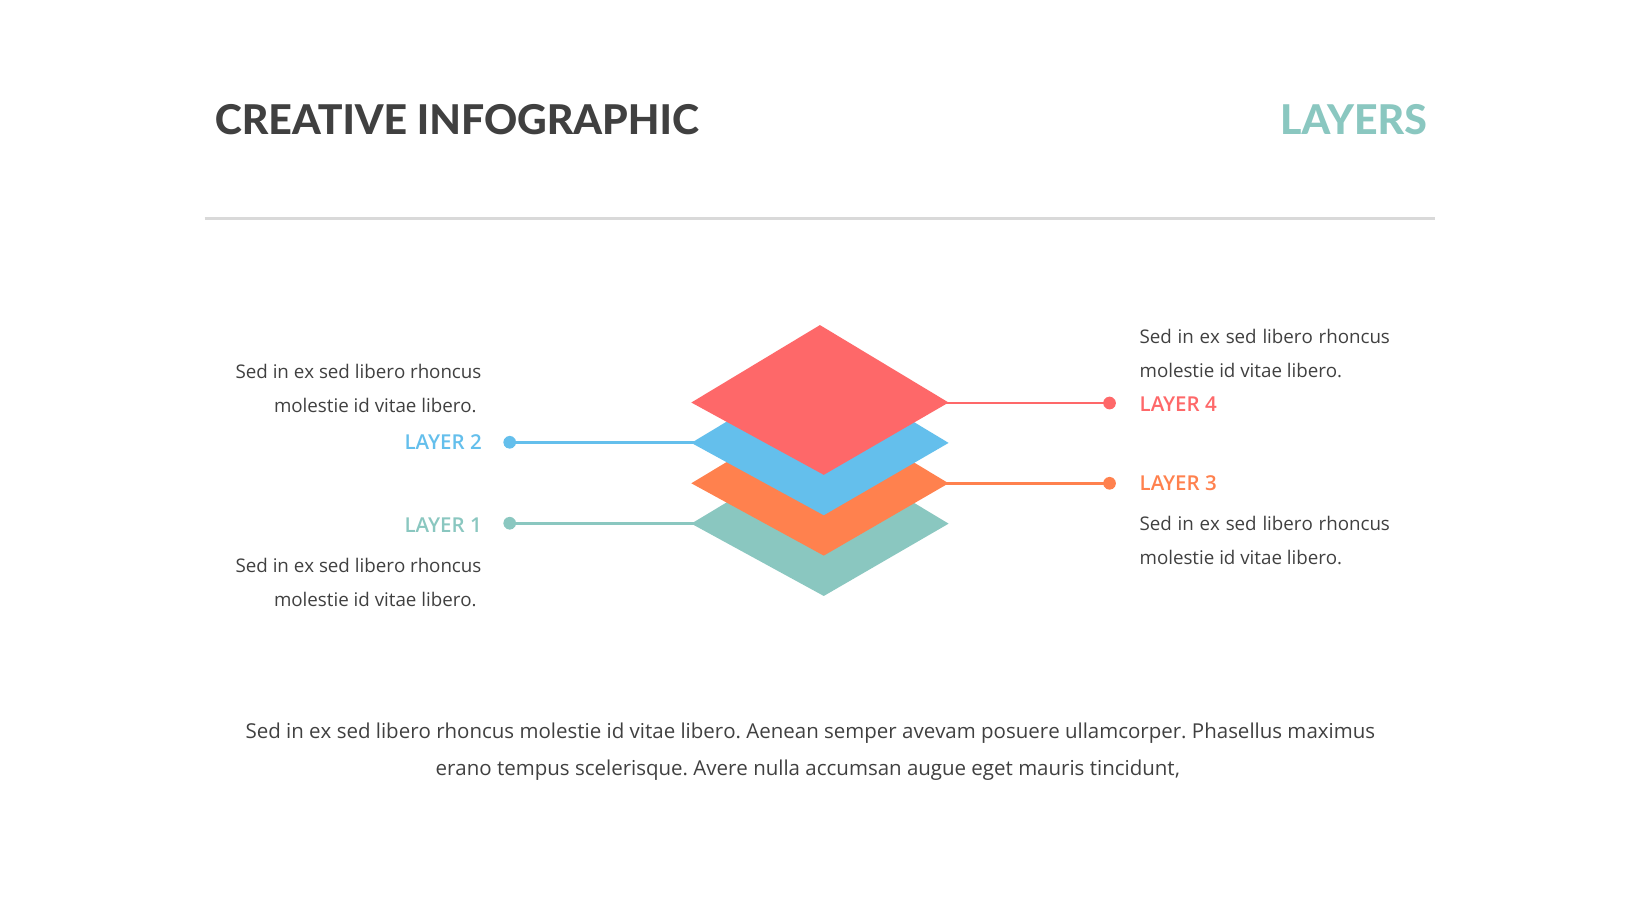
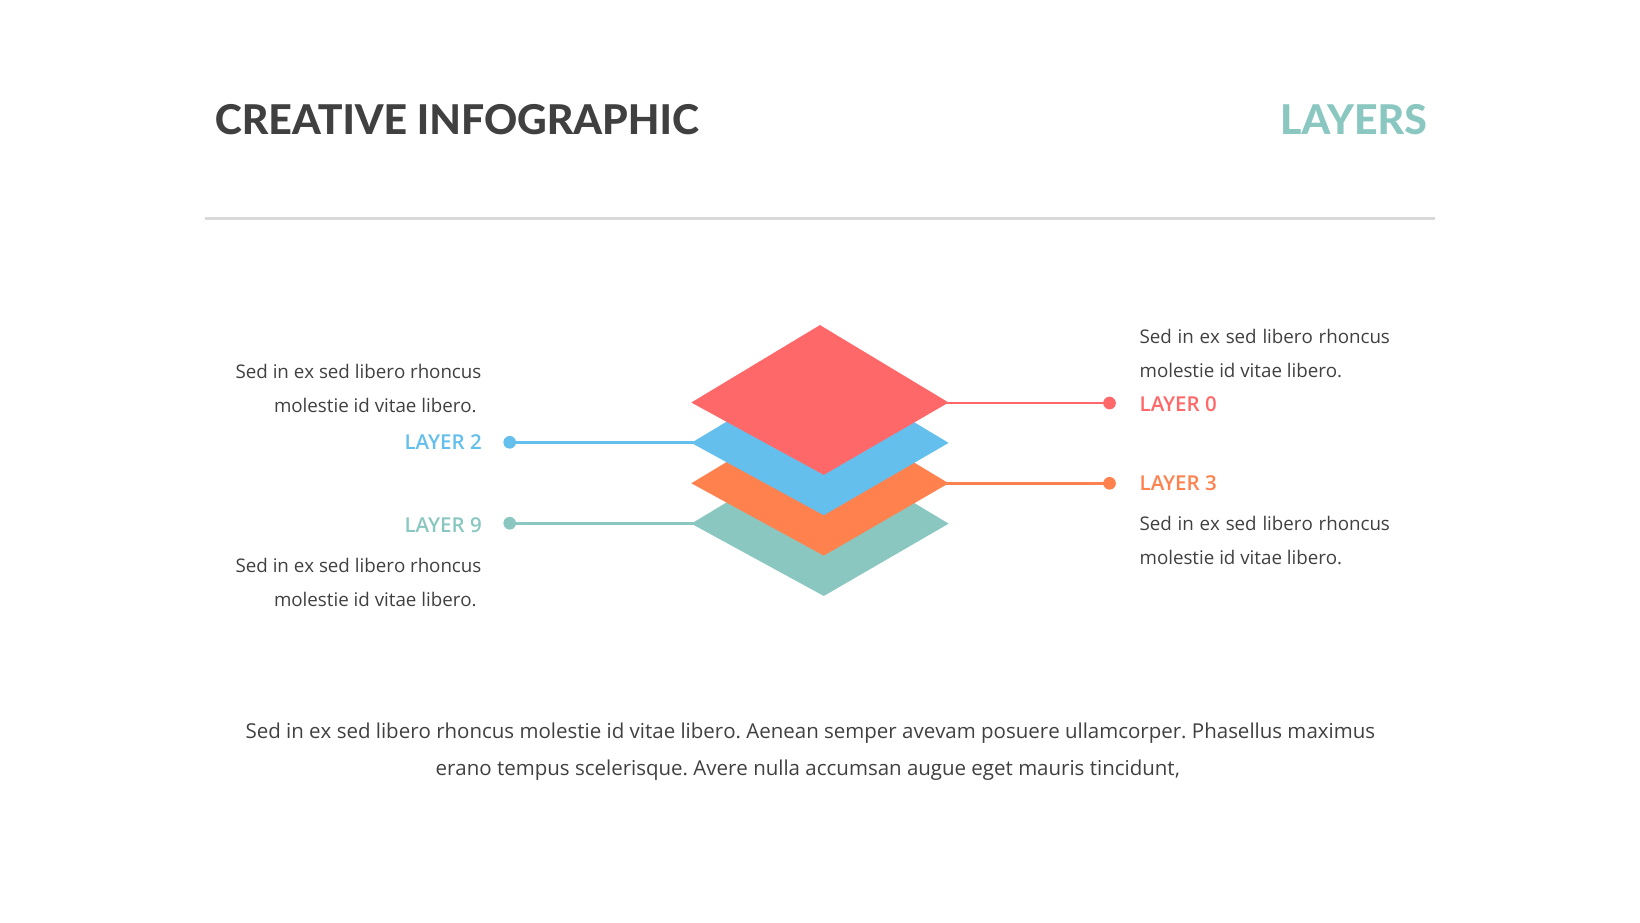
4: 4 -> 0
1: 1 -> 9
